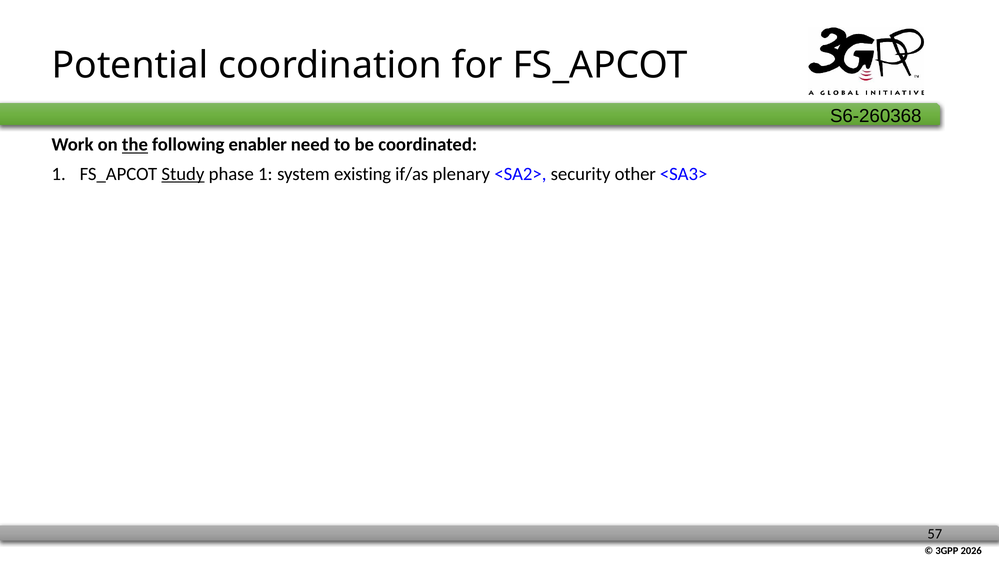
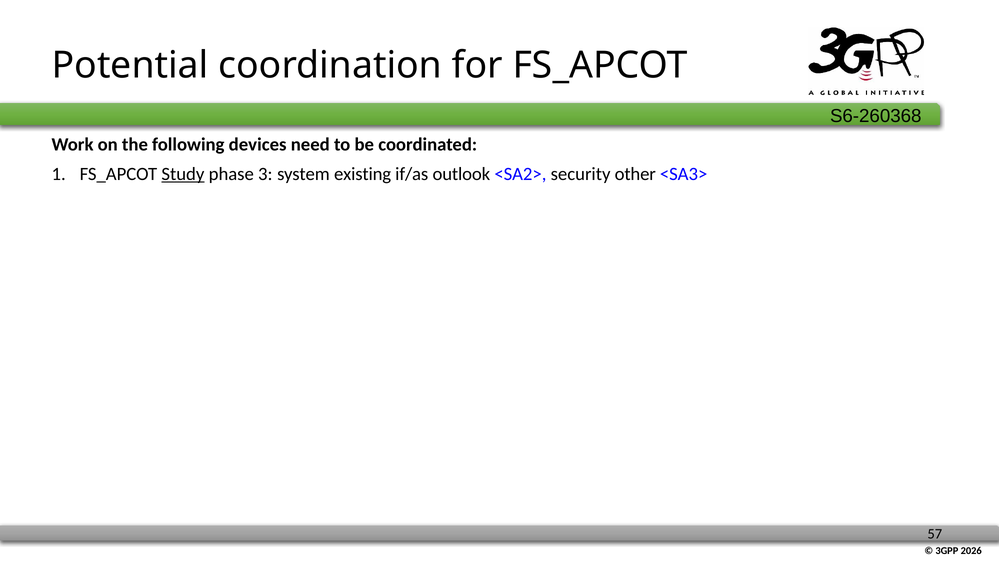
the underline: present -> none
enabler: enabler -> devices
phase 1: 1 -> 3
plenary: plenary -> outlook
